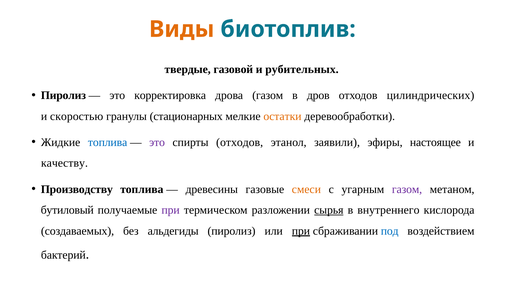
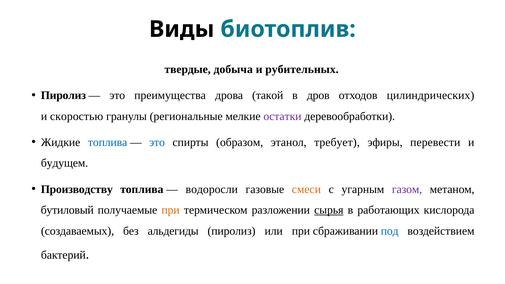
Виды colour: orange -> black
газовой: газовой -> добыча
корректировка: корректировка -> преимущества
дрова газом: газом -> такой
стационарных: стационарных -> региональные
остатки colour: orange -> purple
это at (157, 142) colour: purple -> blue
спирты отходов: отходов -> образом
заявили: заявили -> требует
настоящее: настоящее -> перевести
качеству: качеству -> будущем
древесины: древесины -> водоросли
при at (171, 210) colour: purple -> orange
внутреннего: внутреннего -> работающих
при at (301, 231) underline: present -> none
